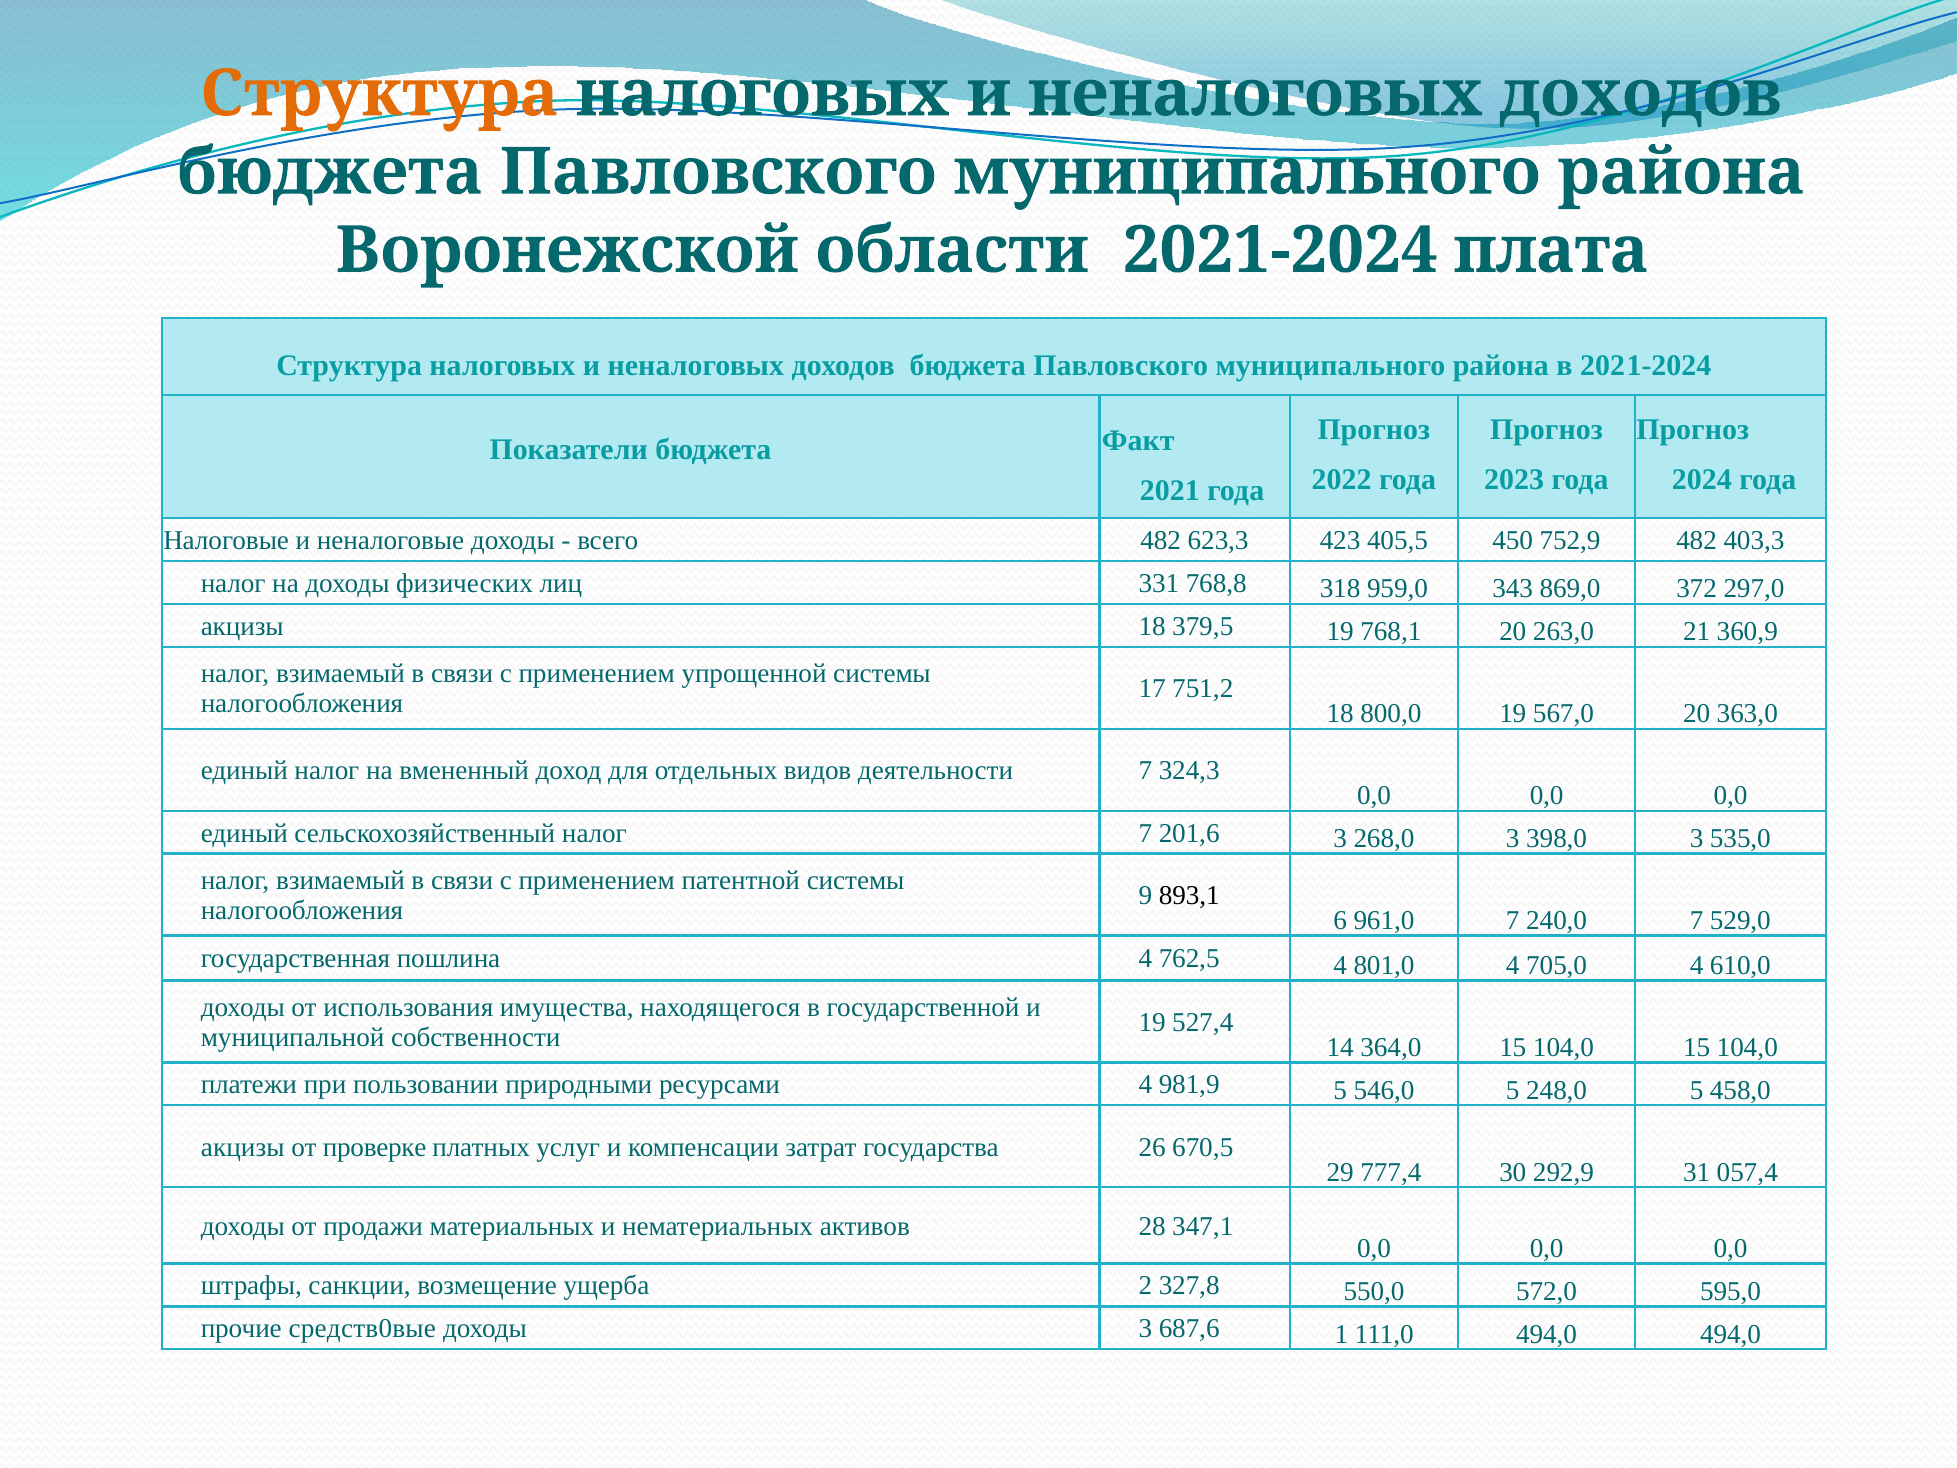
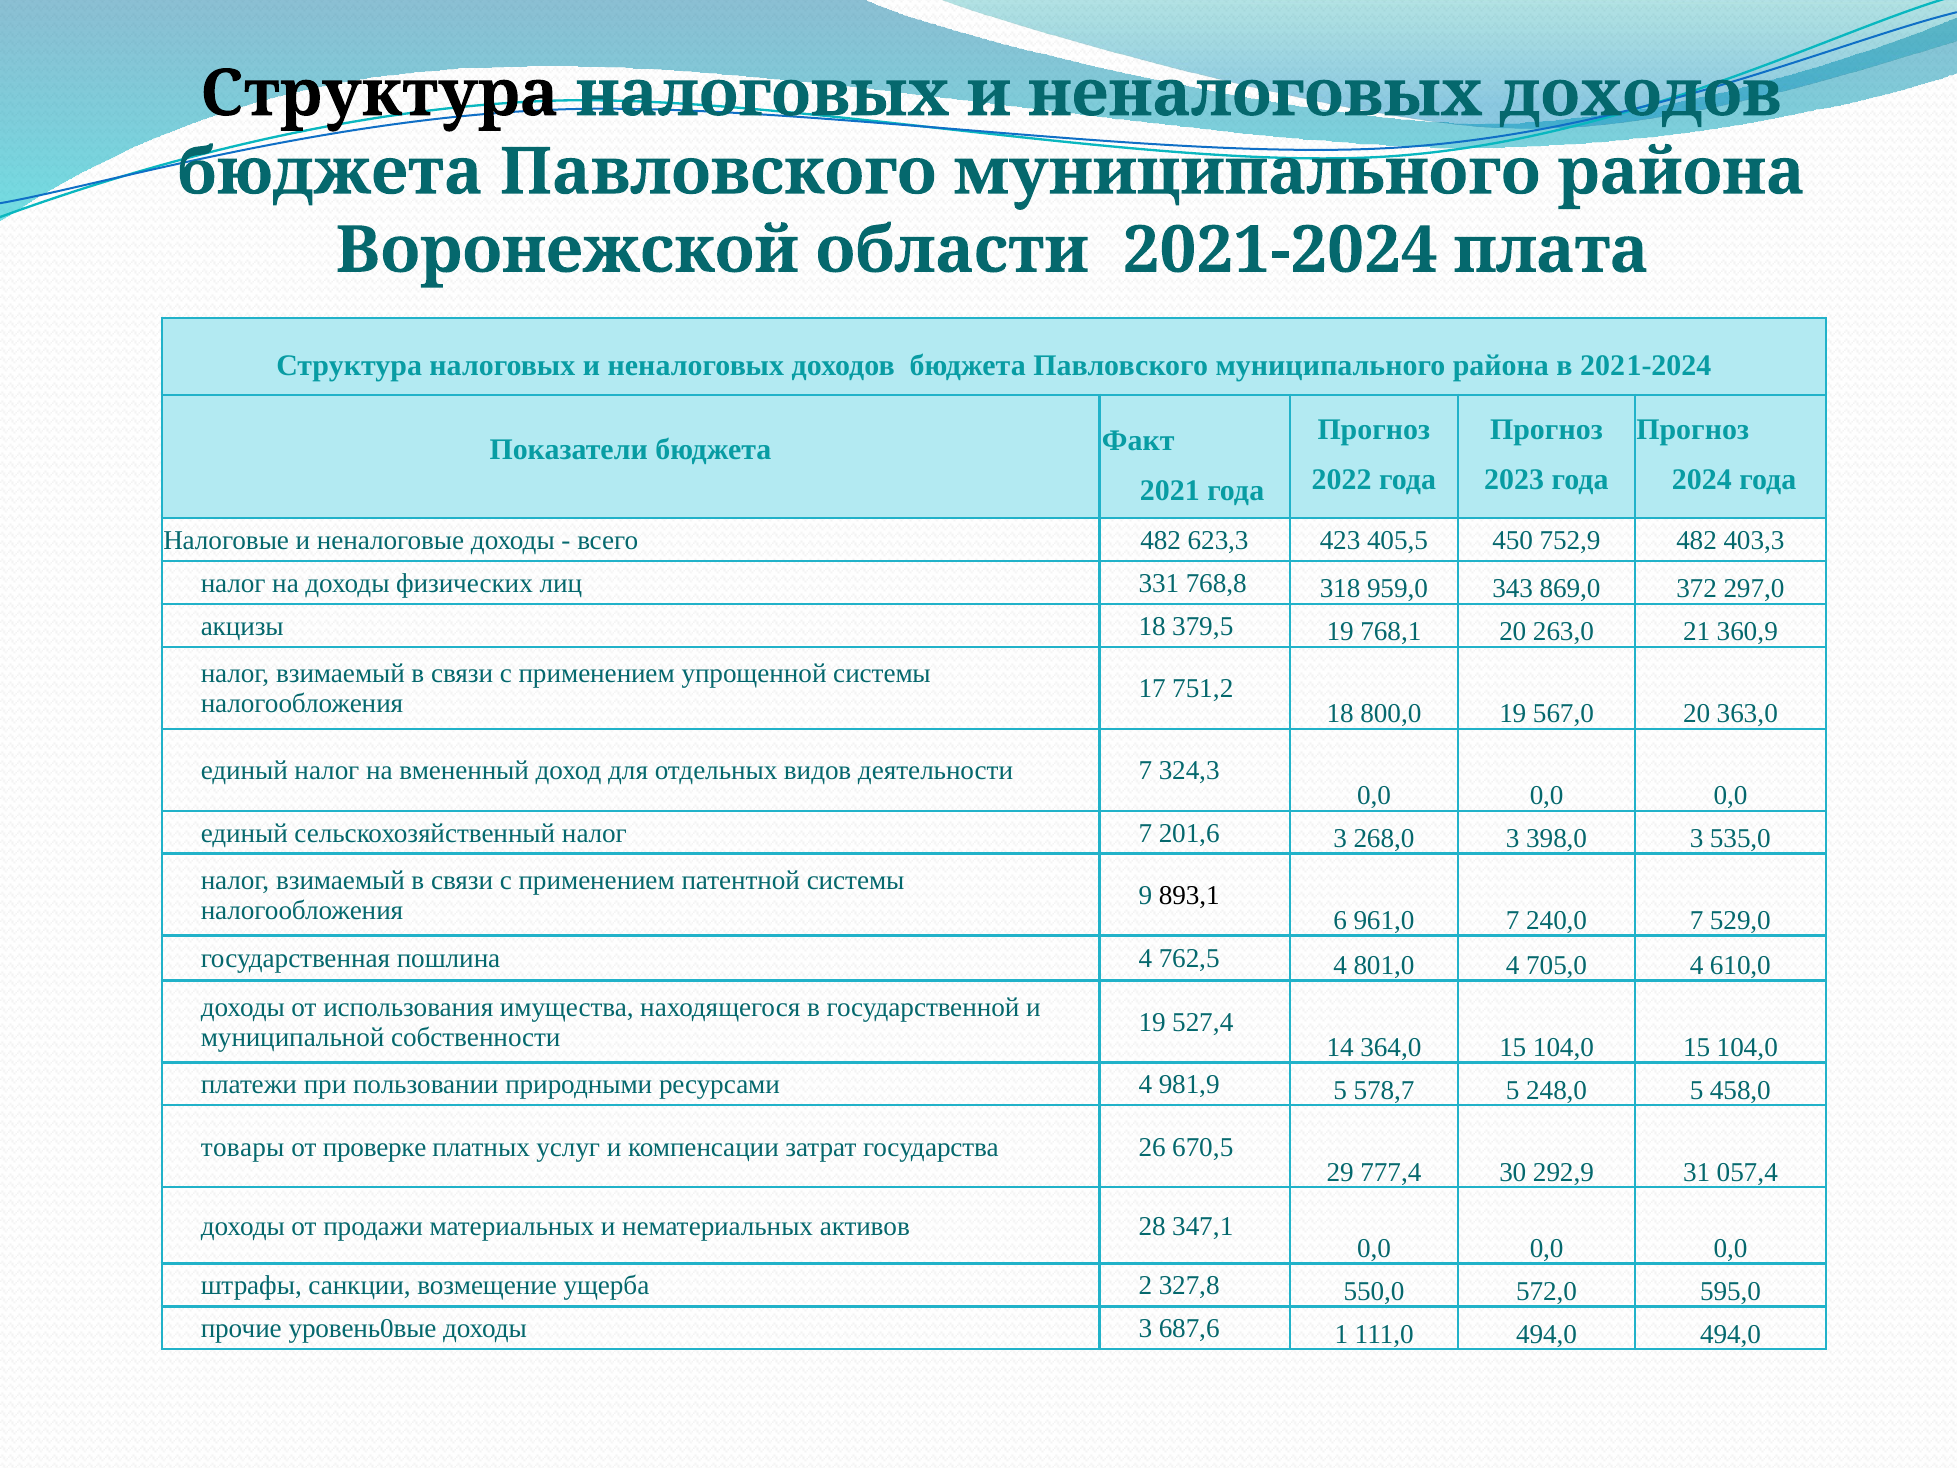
Структура at (380, 94) colour: orange -> black
546,0: 546,0 -> 578,7
акцизы at (243, 1147): акцизы -> товары
средств0вые: средств0вые -> уровень0вые
